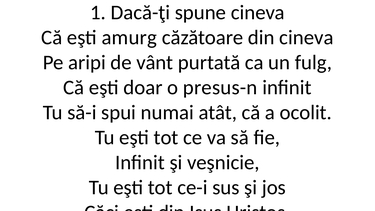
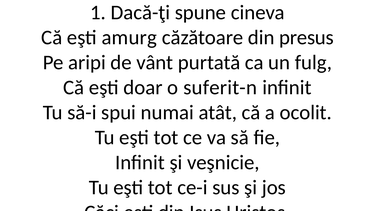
din cineva: cineva -> presus
presus-n: presus-n -> suferit-n
